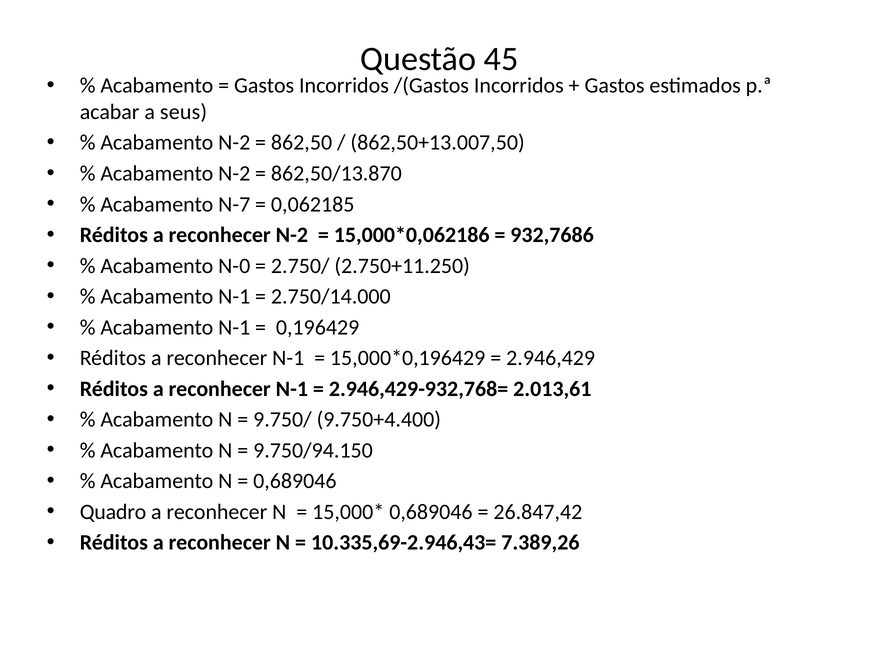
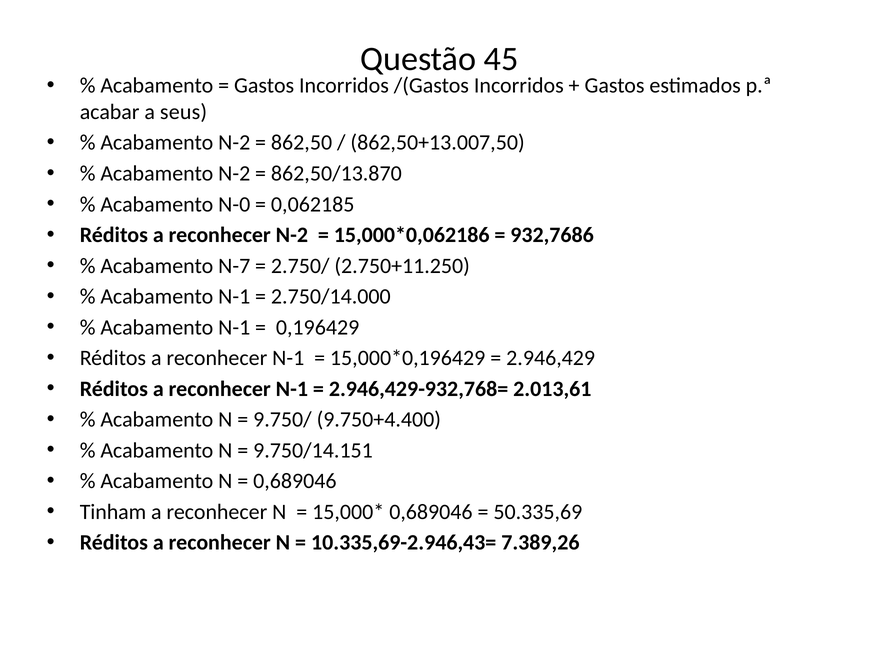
N-7: N-7 -> N-0
N-0: N-0 -> N-7
9.750/94.150: 9.750/94.150 -> 9.750/14.151
Quadro: Quadro -> Tinham
26.847,42: 26.847,42 -> 50.335,69
